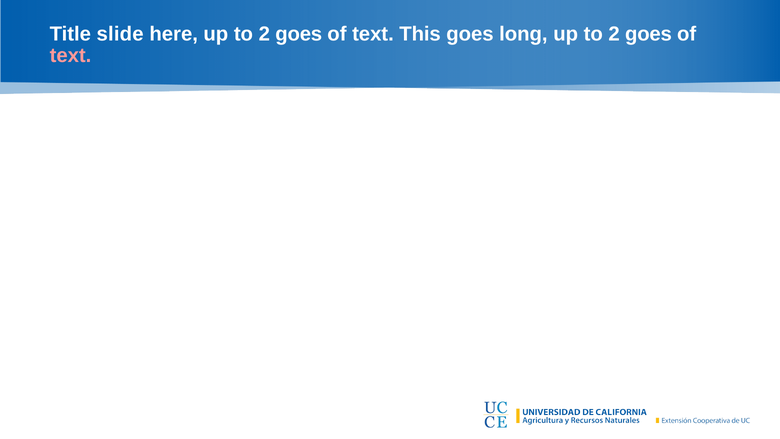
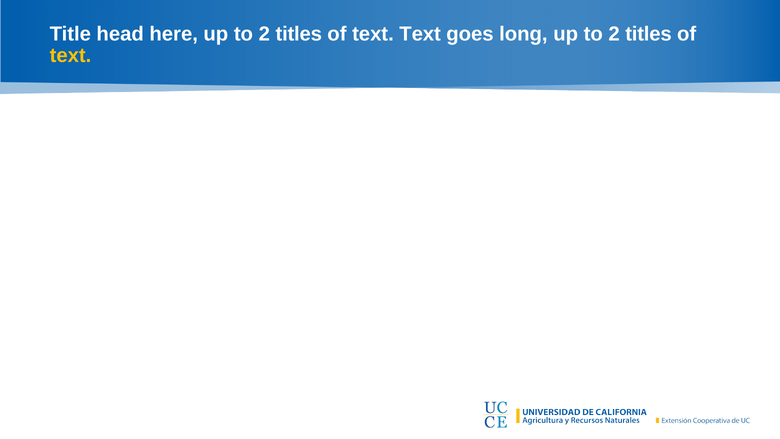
slide: slide -> head
goes at (299, 34): goes -> titles
text This: This -> Text
goes at (648, 34): goes -> titles
text at (70, 56) colour: pink -> yellow
